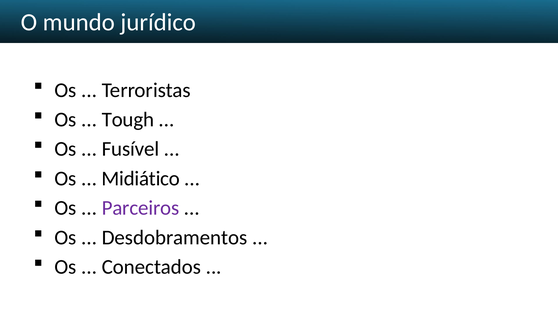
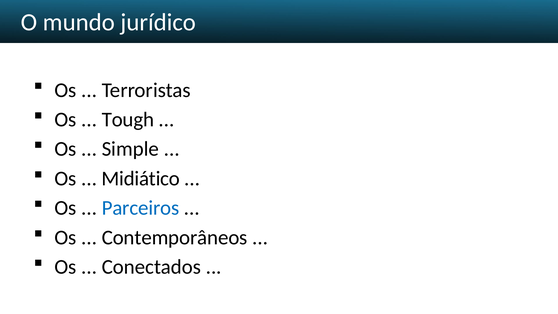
Fusível: Fusível -> Simple
Parceiros colour: purple -> blue
Desdobramentos: Desdobramentos -> Contemporâneos
